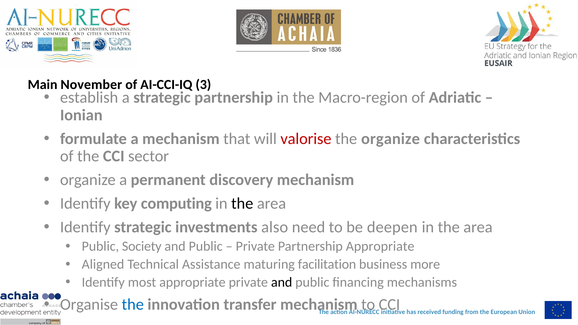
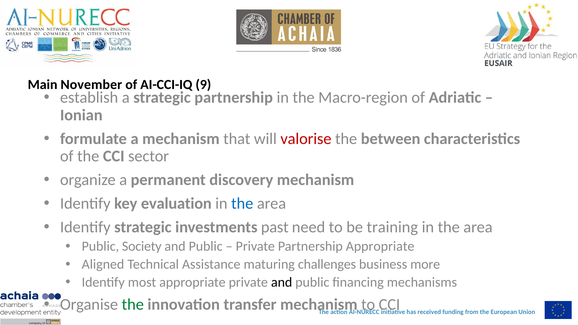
3: 3 -> 9
the organize: organize -> between
computing: computing -> evaluation
the at (242, 204) colour: black -> blue
also: also -> past
deepen: deepen -> training
facilitation: facilitation -> challenges
the at (133, 305) colour: blue -> green
